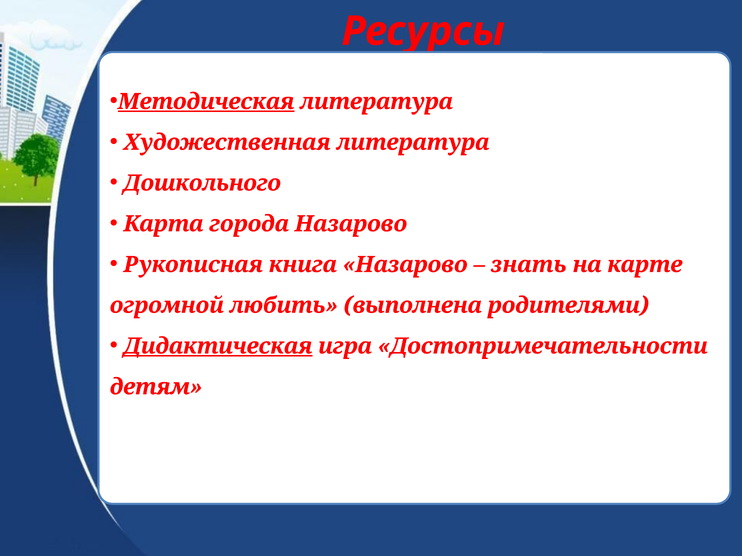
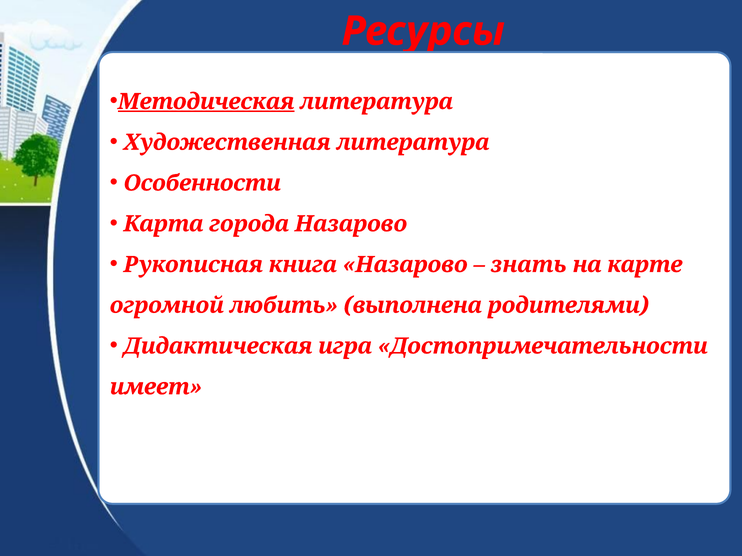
Дошкольного: Дошкольного -> Особенности
Дидактическая underline: present -> none
детям: детям -> имеет
